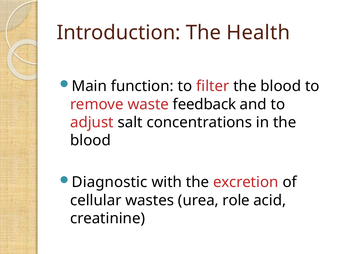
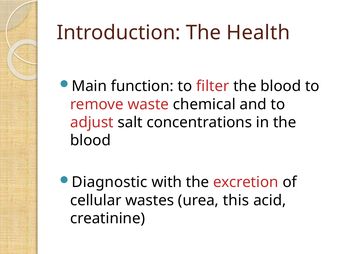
feedback: feedback -> chemical
role: role -> this
